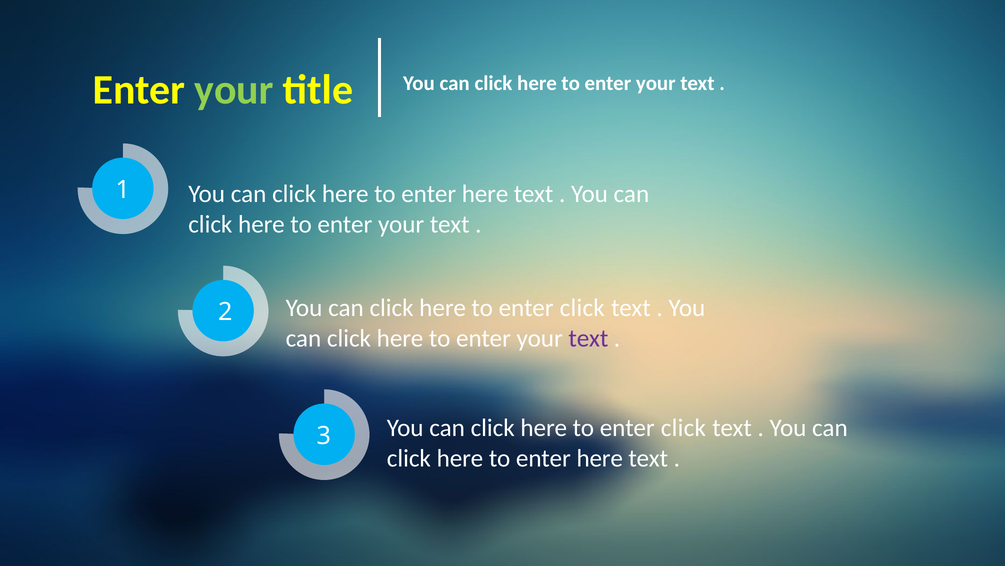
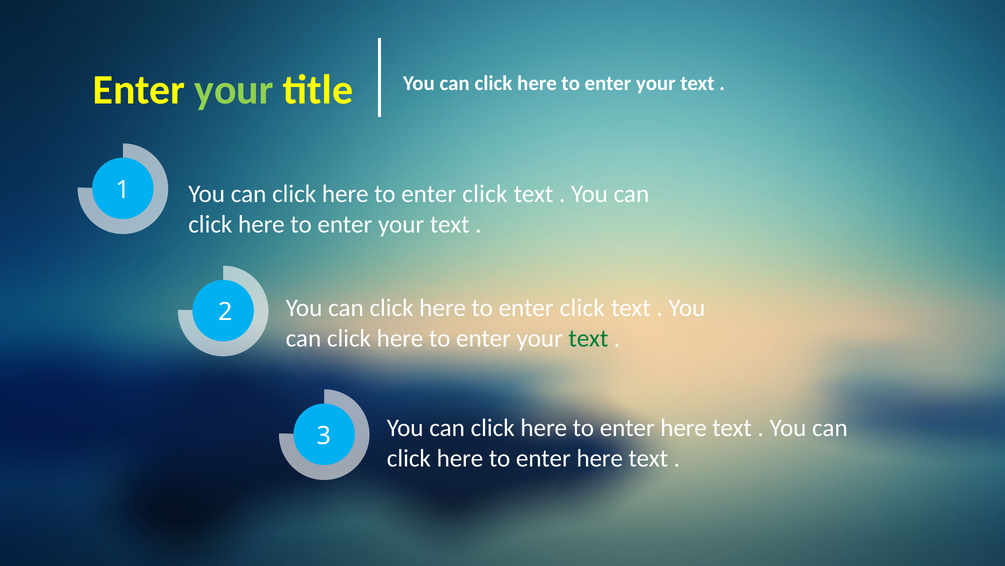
here at (485, 194): here -> click
text at (588, 338) colour: purple -> green
click at (683, 428): click -> here
